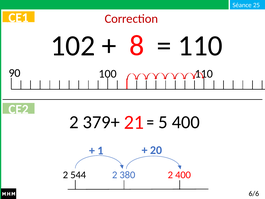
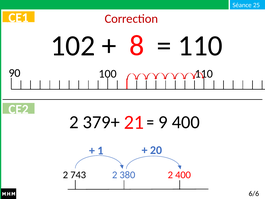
5: 5 -> 9
544: 544 -> 743
